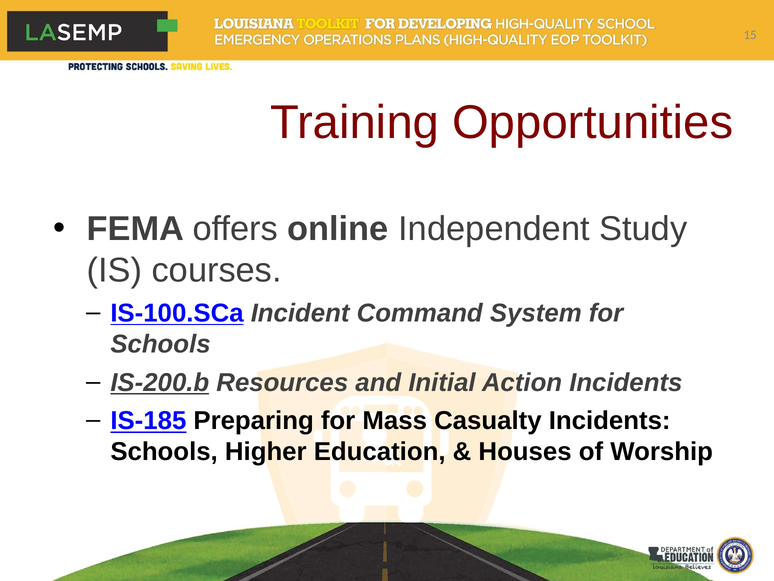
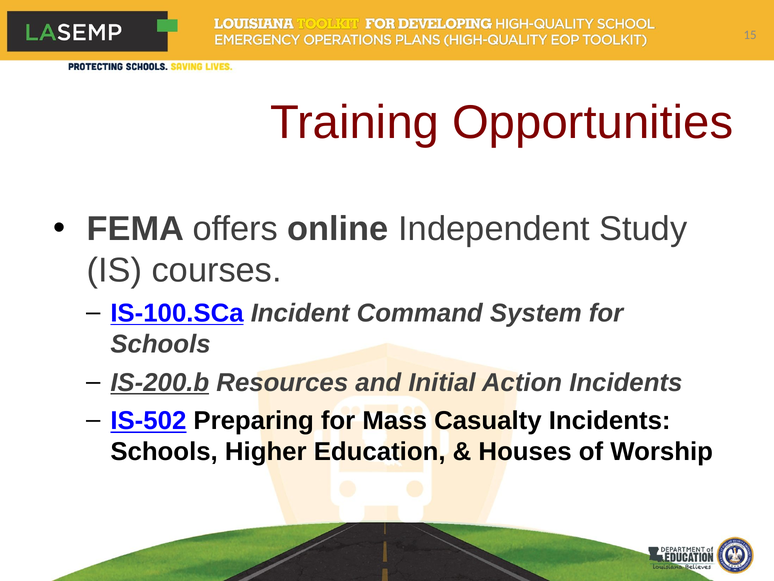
IS-185: IS-185 -> IS-502
